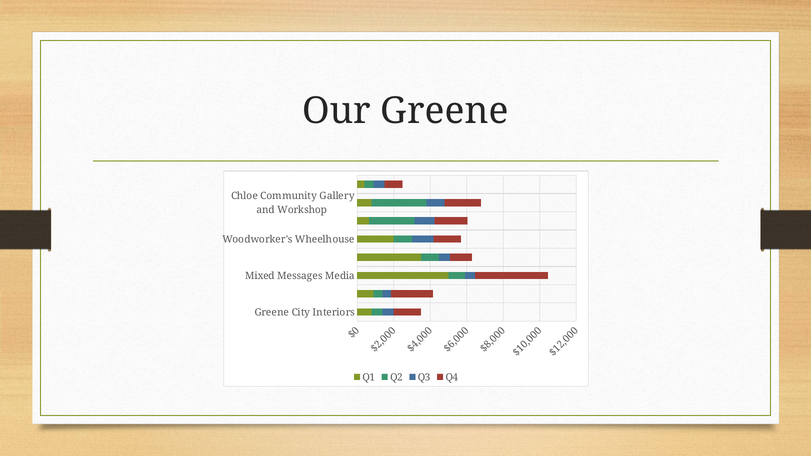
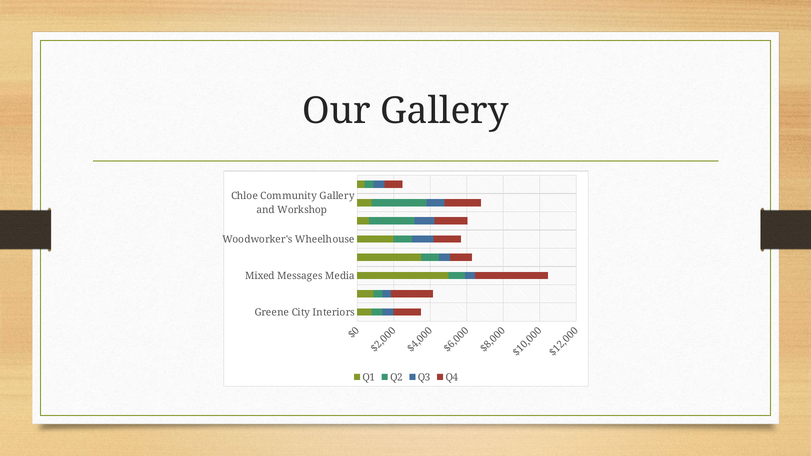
Our Greene: Greene -> Gallery
